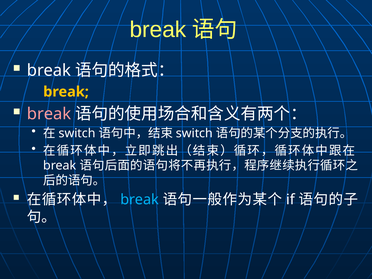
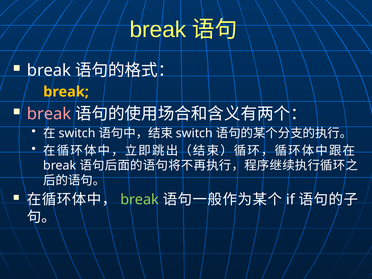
break at (140, 200) colour: light blue -> light green
